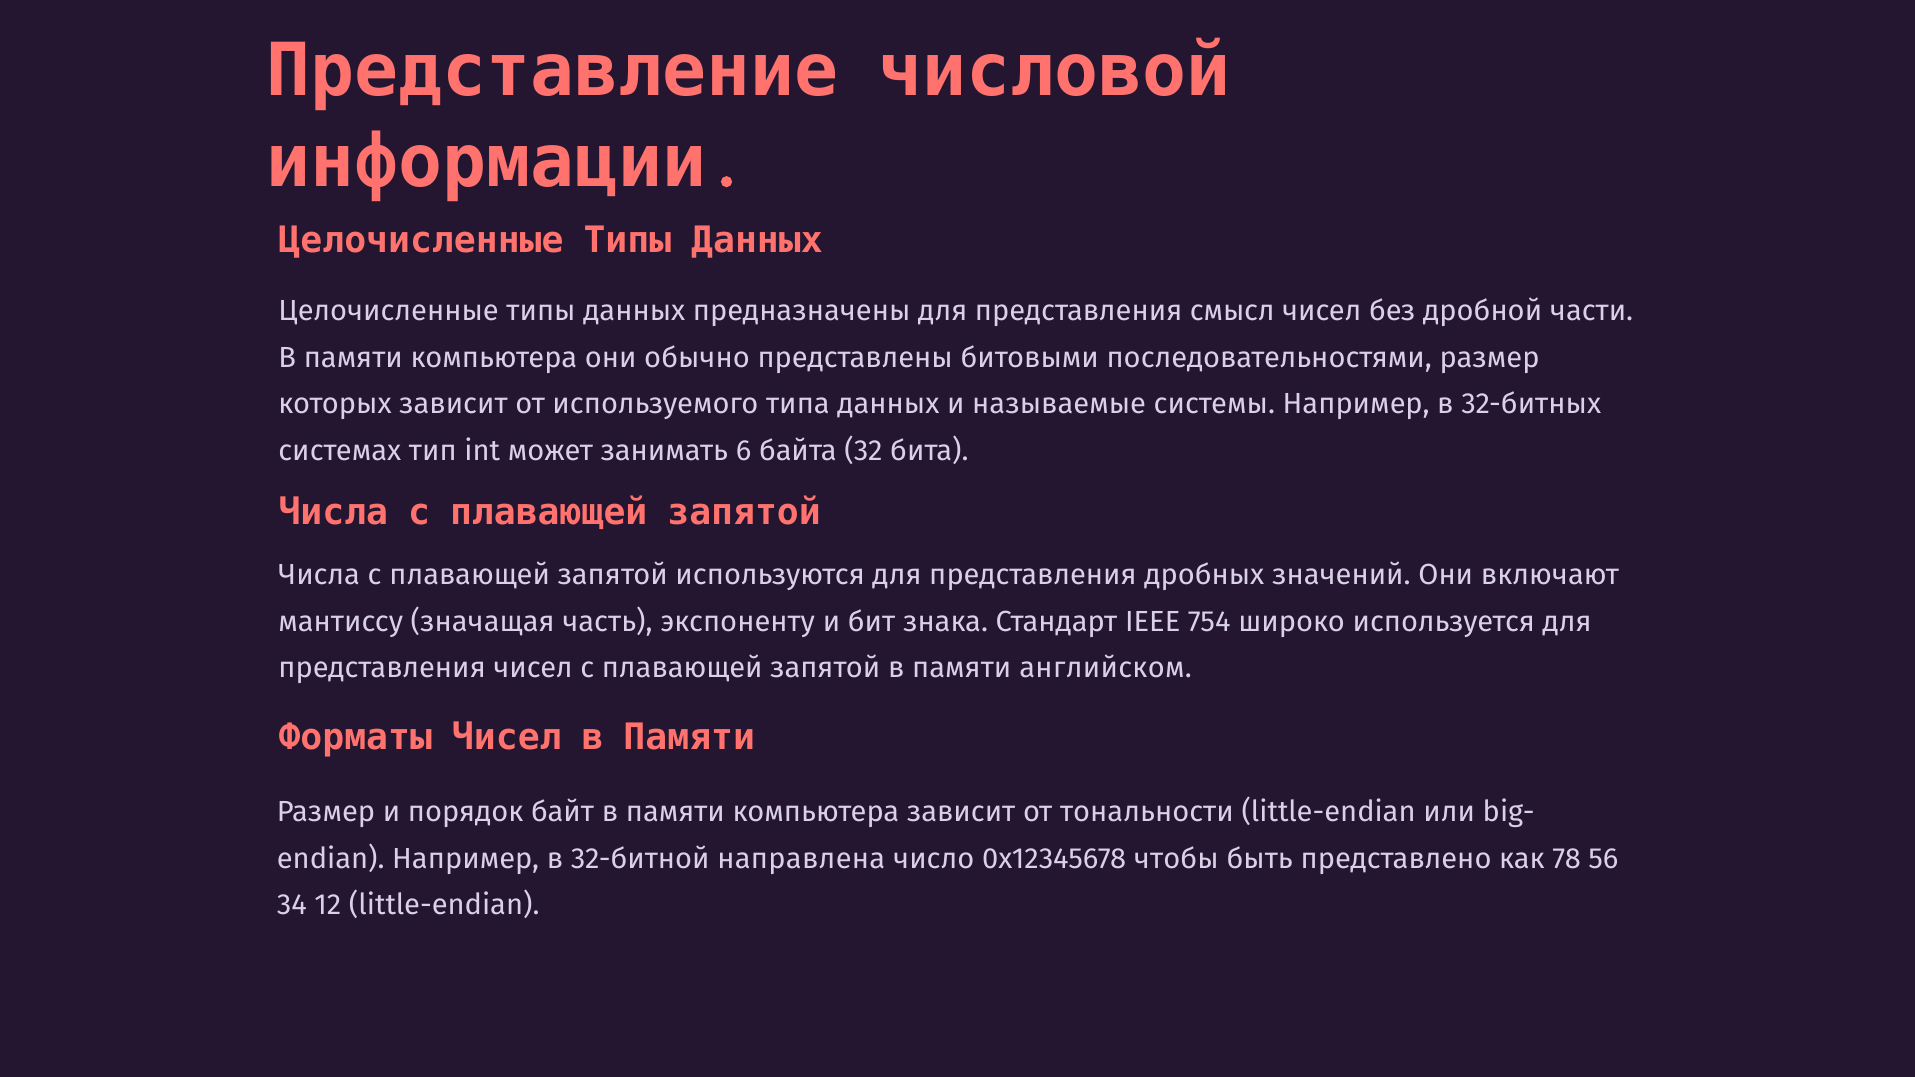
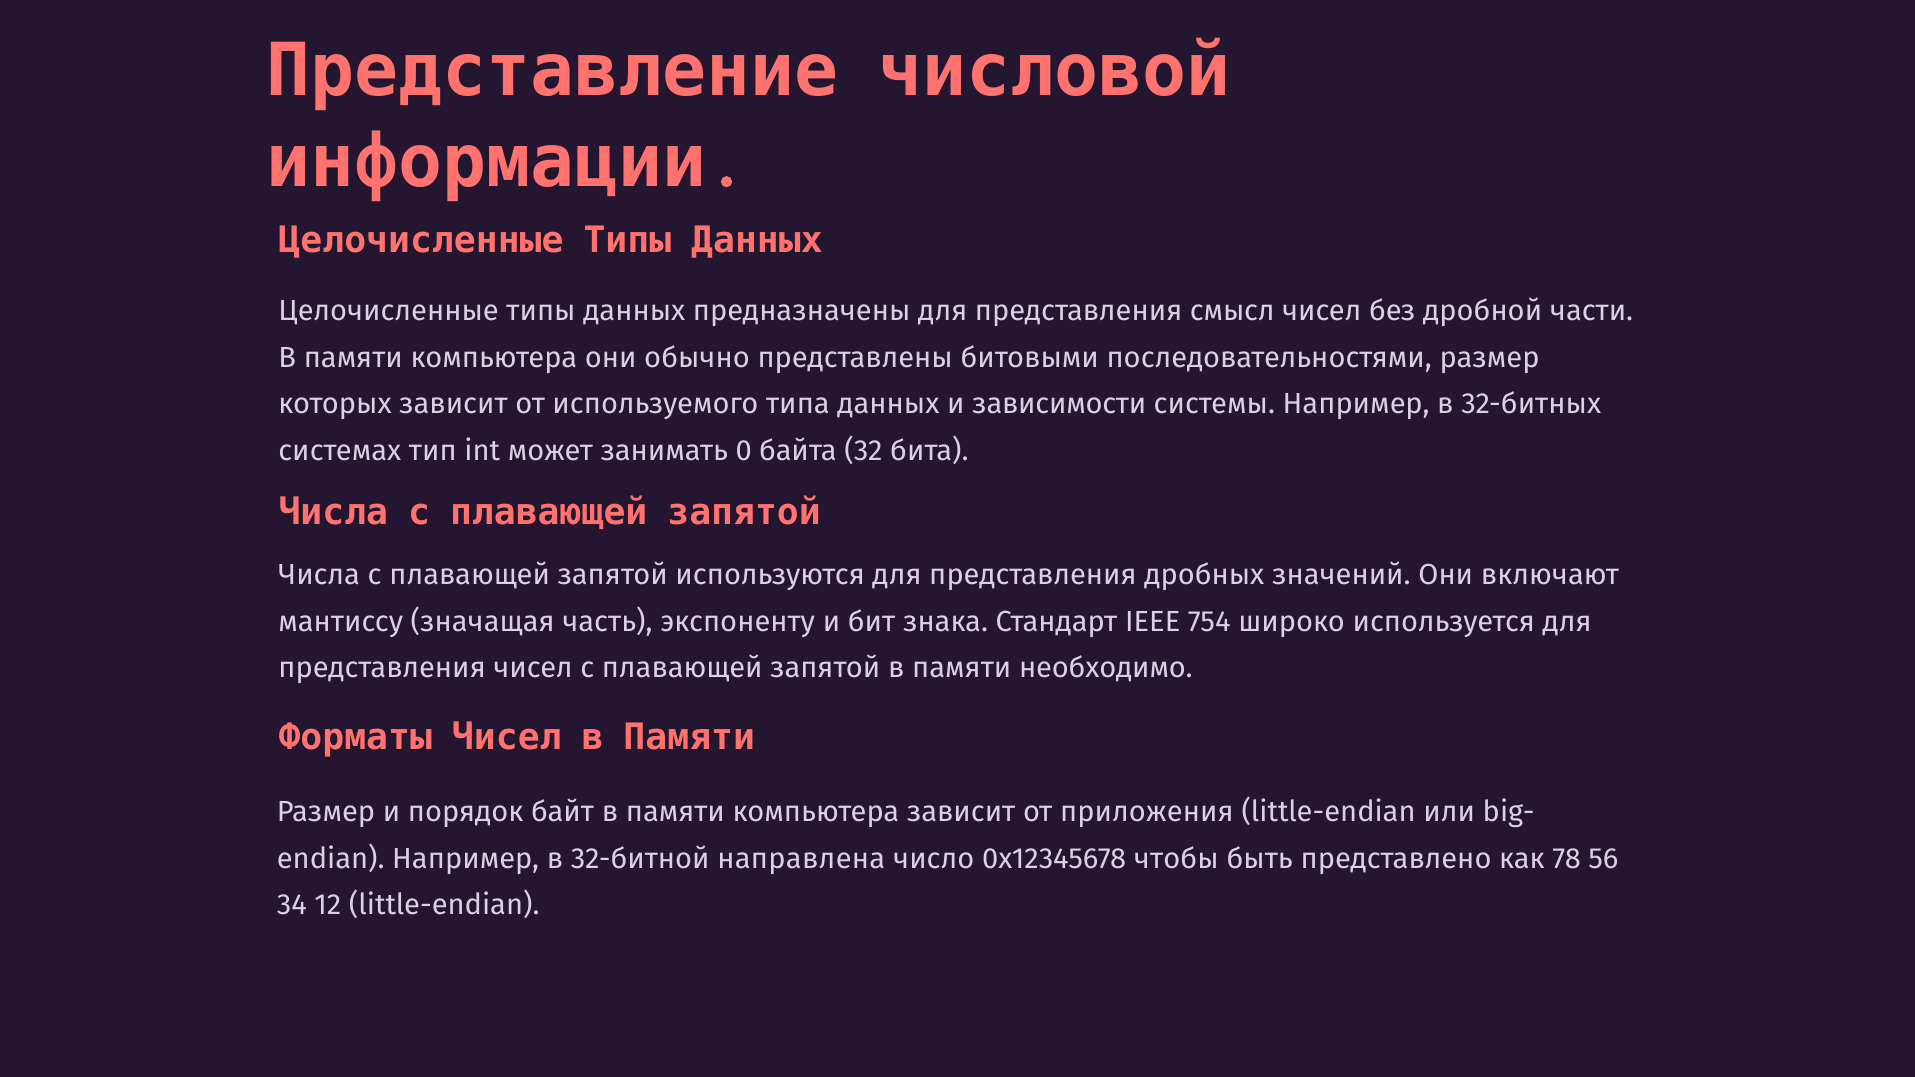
называемые: называемые -> зависимости
6: 6 -> 0
английском: английском -> необходимо
тональности: тональности -> приложения
